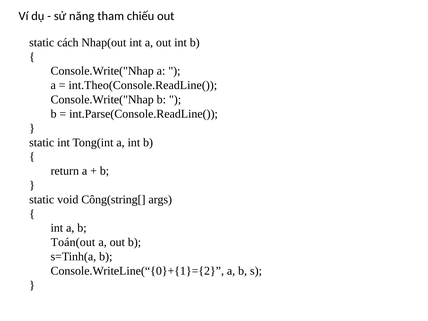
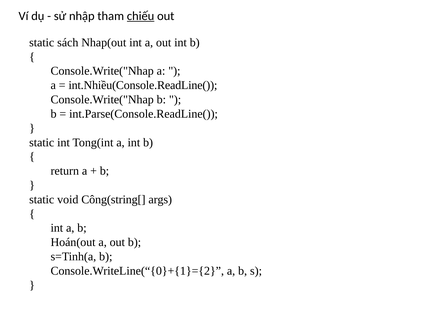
năng: năng -> nhập
chiếu underline: none -> present
cách: cách -> sách
int.Theo(Console.ReadLine(: int.Theo(Console.ReadLine( -> int.Nhiều(Console.ReadLine(
Toán(out: Toán(out -> Hoán(out
